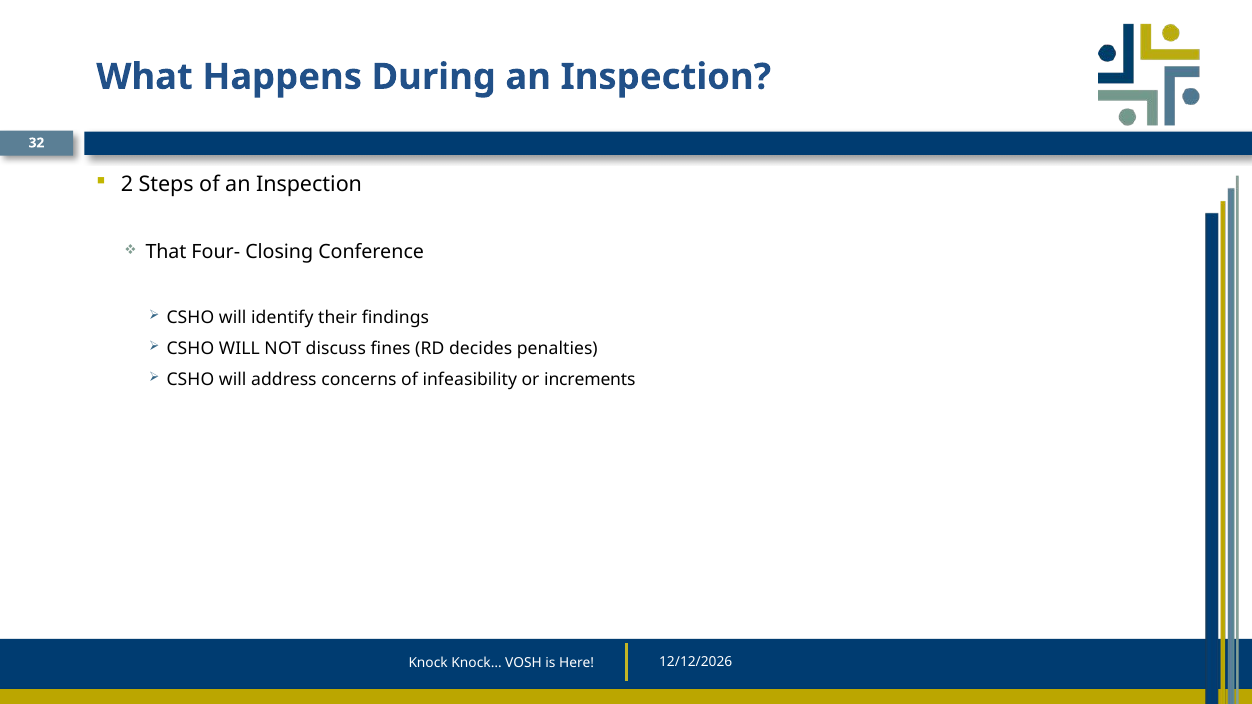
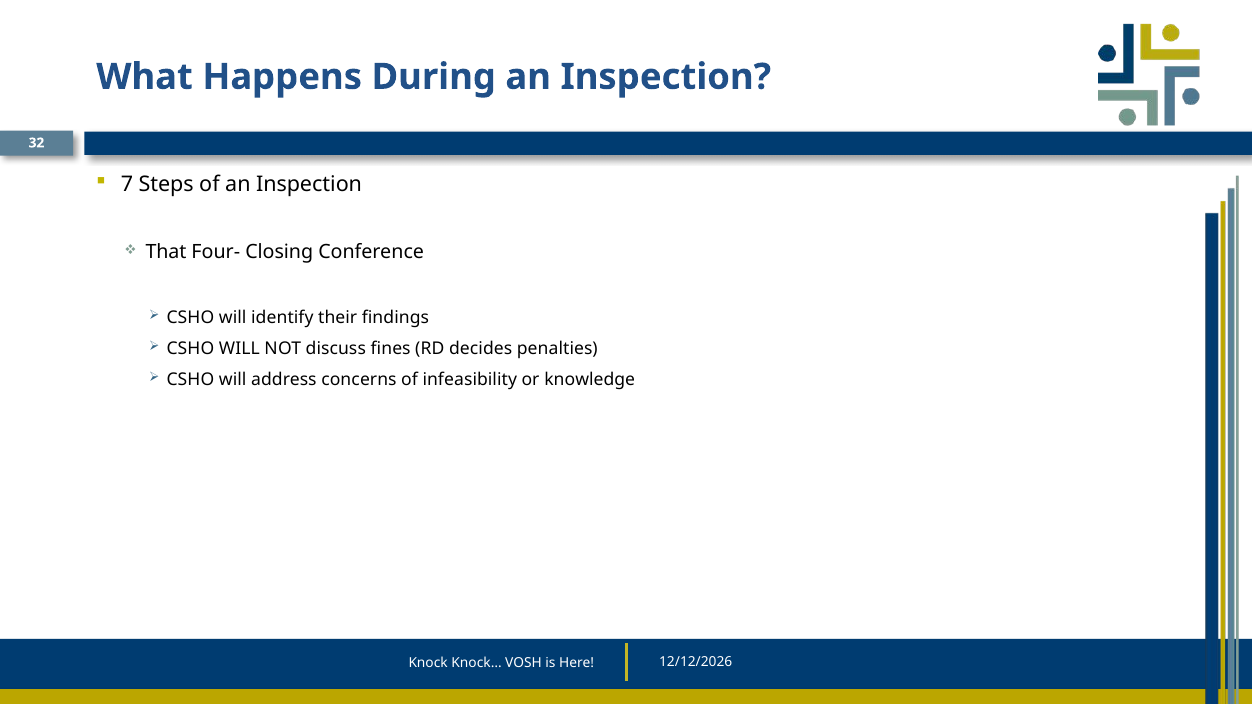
2: 2 -> 7
increments: increments -> knowledge
